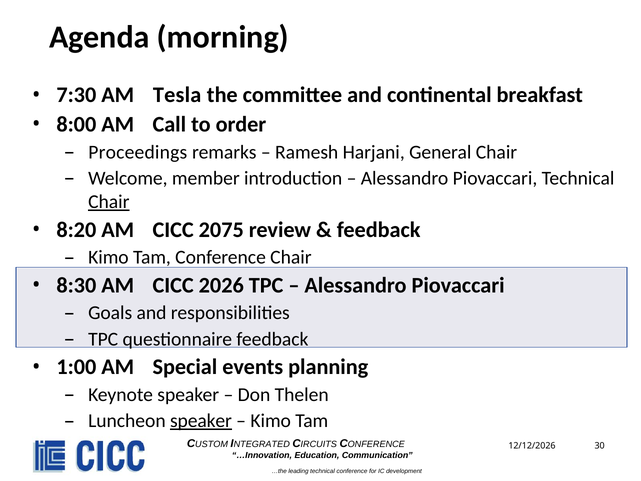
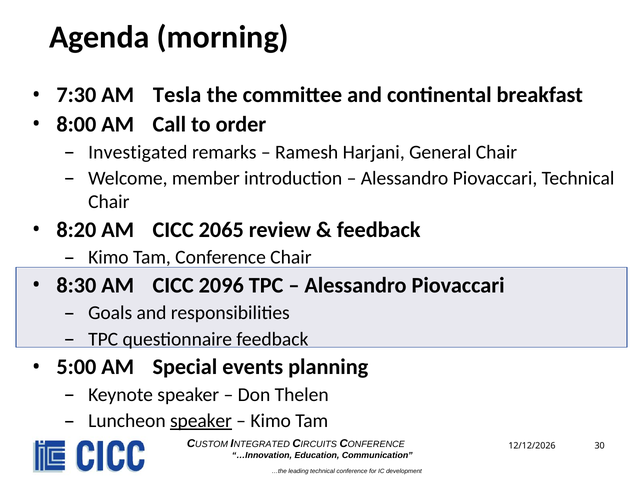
Proceedings: Proceedings -> Investigated
Chair at (109, 202) underline: present -> none
2075: 2075 -> 2065
2026: 2026 -> 2096
1:00: 1:00 -> 5:00
